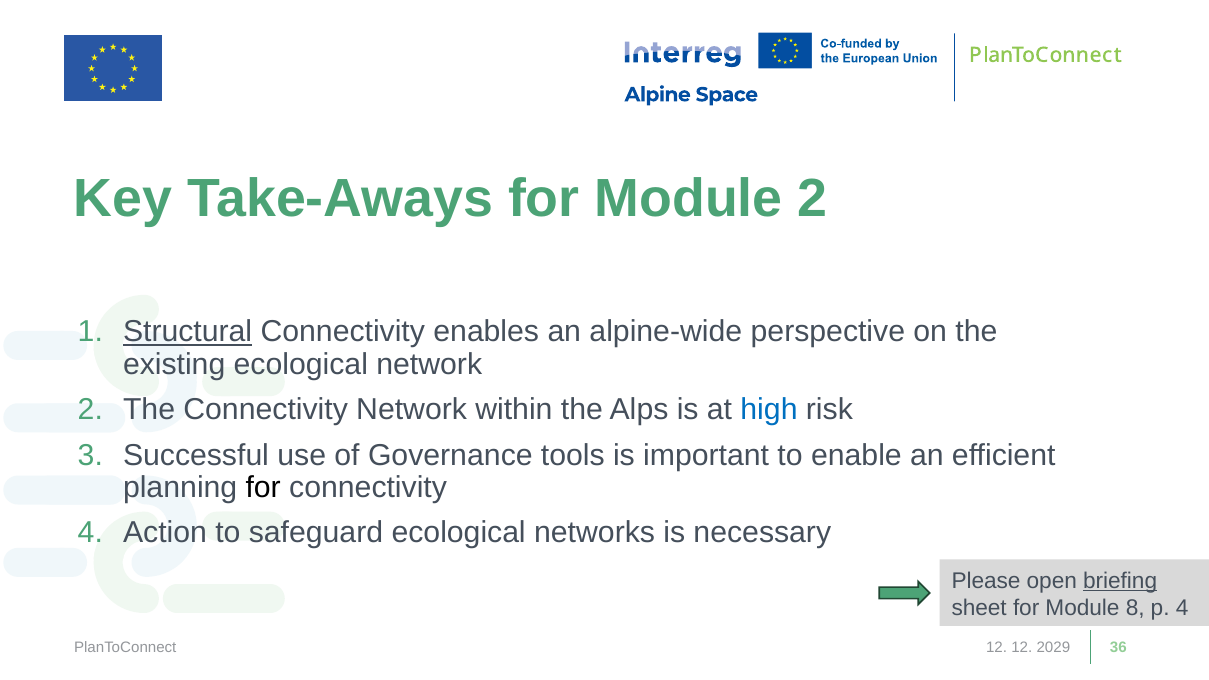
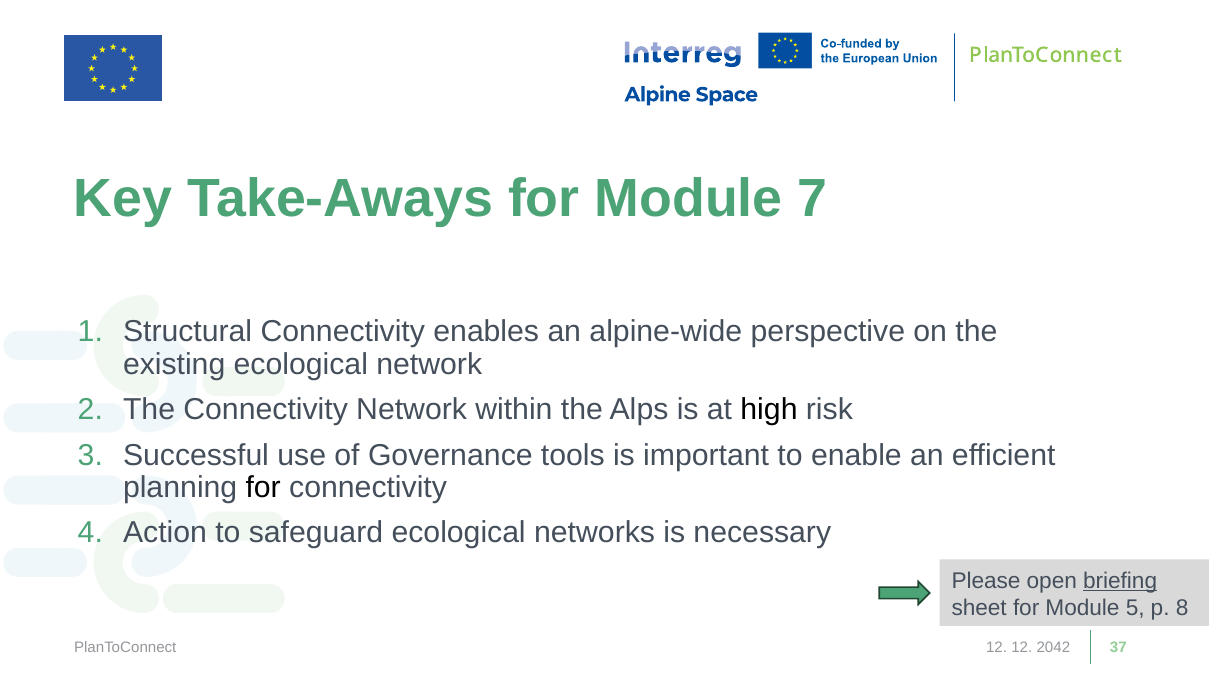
Module 2: 2 -> 7
Structural underline: present -> none
high colour: blue -> black
8: 8 -> 5
p 4: 4 -> 8
2029: 2029 -> 2042
36: 36 -> 37
